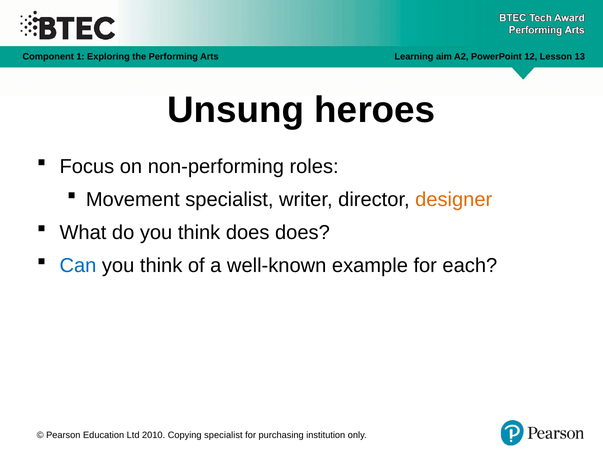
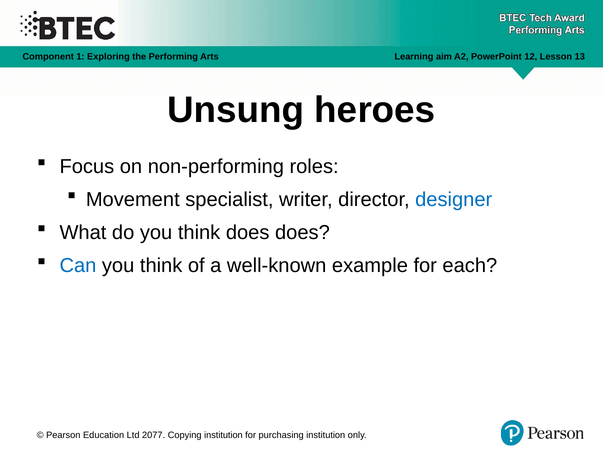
designer colour: orange -> blue
2010: 2010 -> 2077
Copying specialist: specialist -> institution
